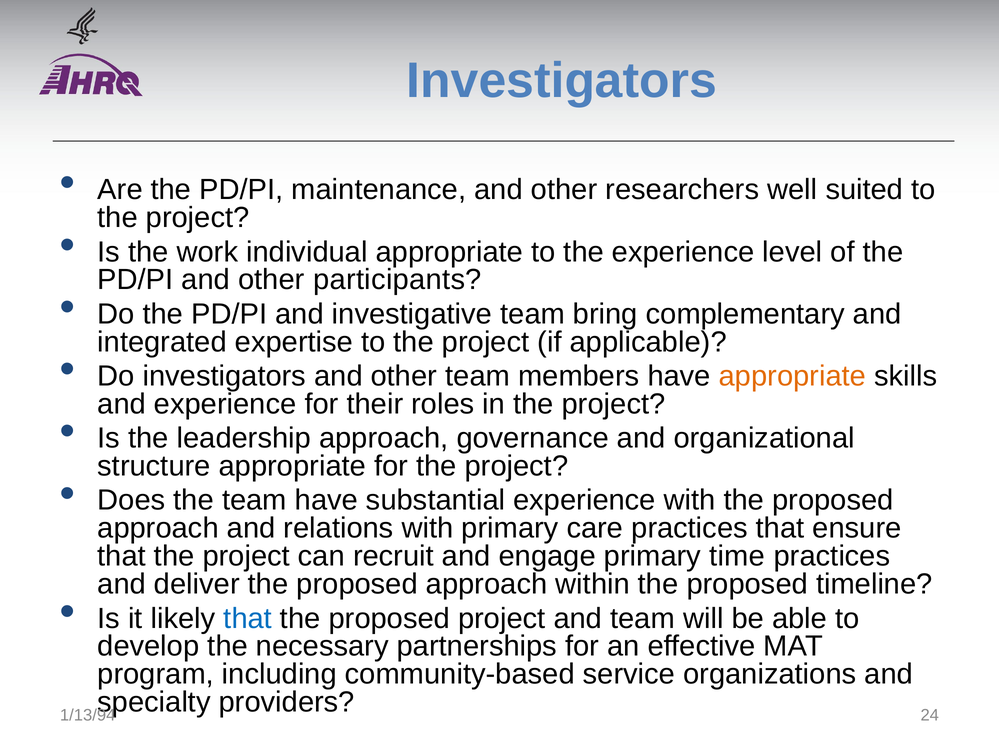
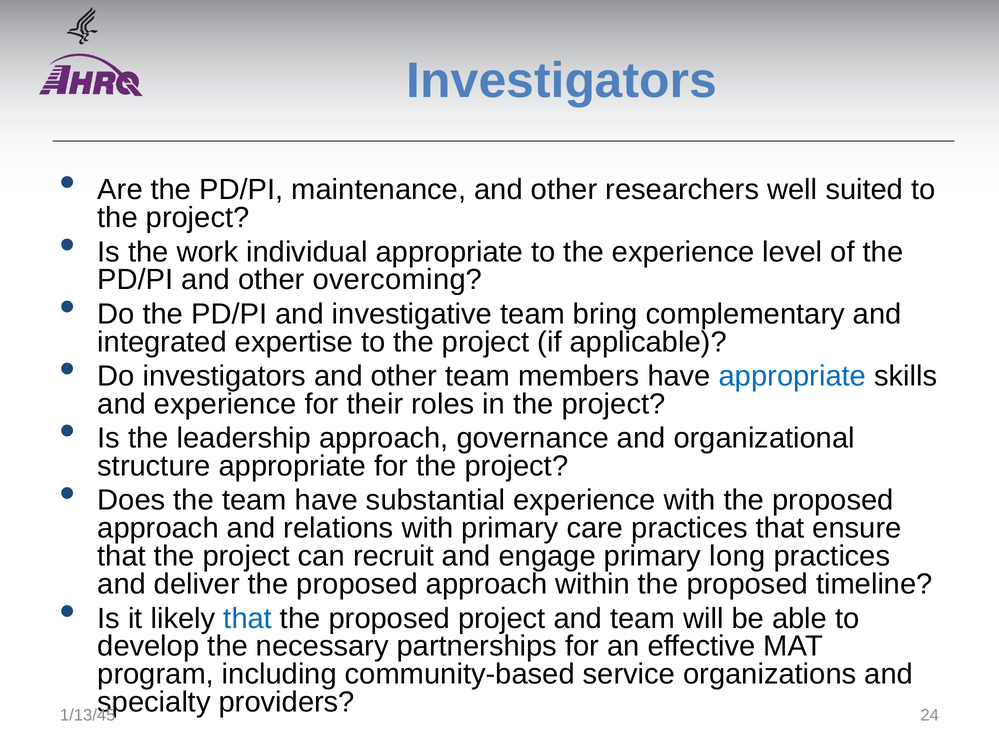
participants: participants -> overcoming
appropriate at (792, 376) colour: orange -> blue
time: time -> long
1/13/94: 1/13/94 -> 1/13/45
